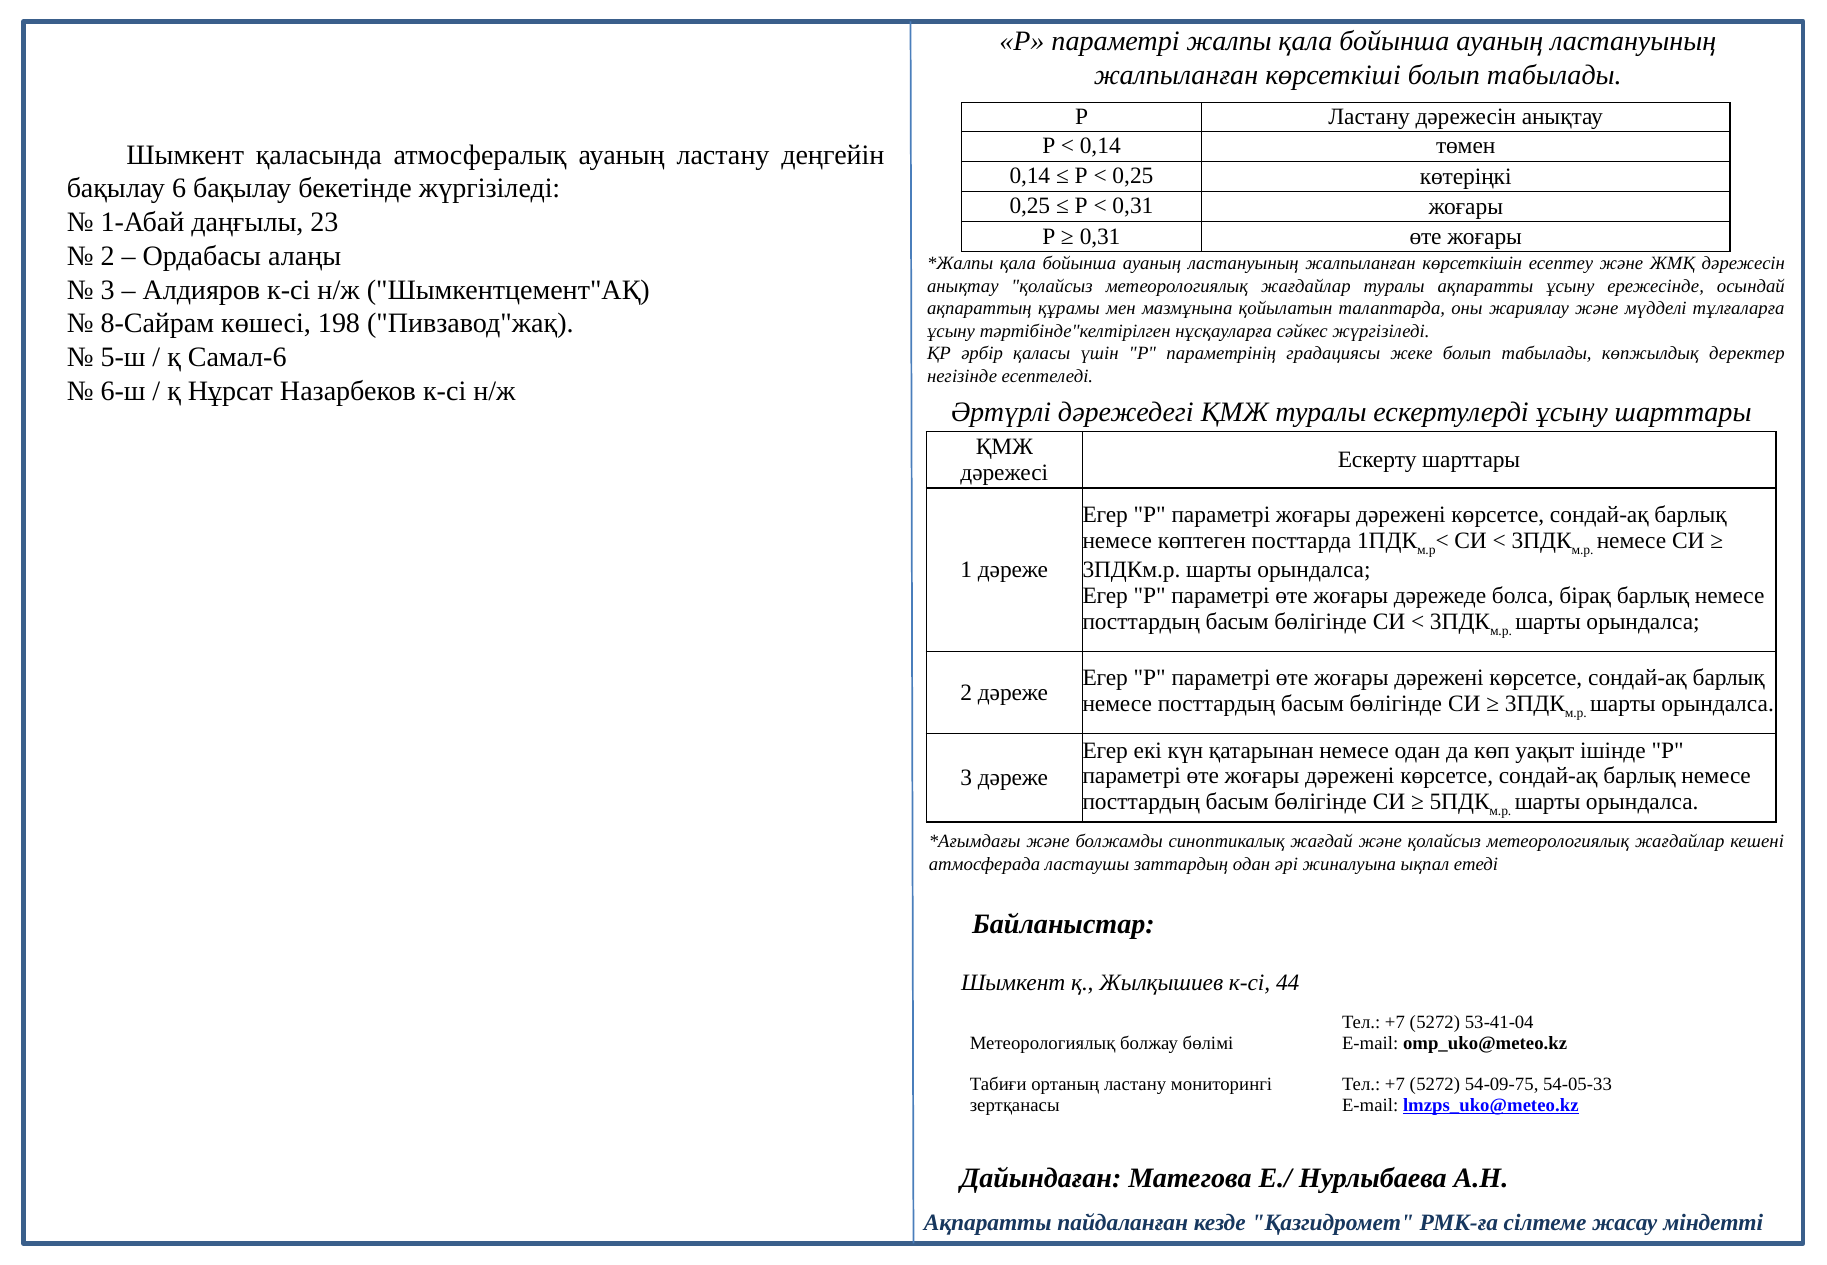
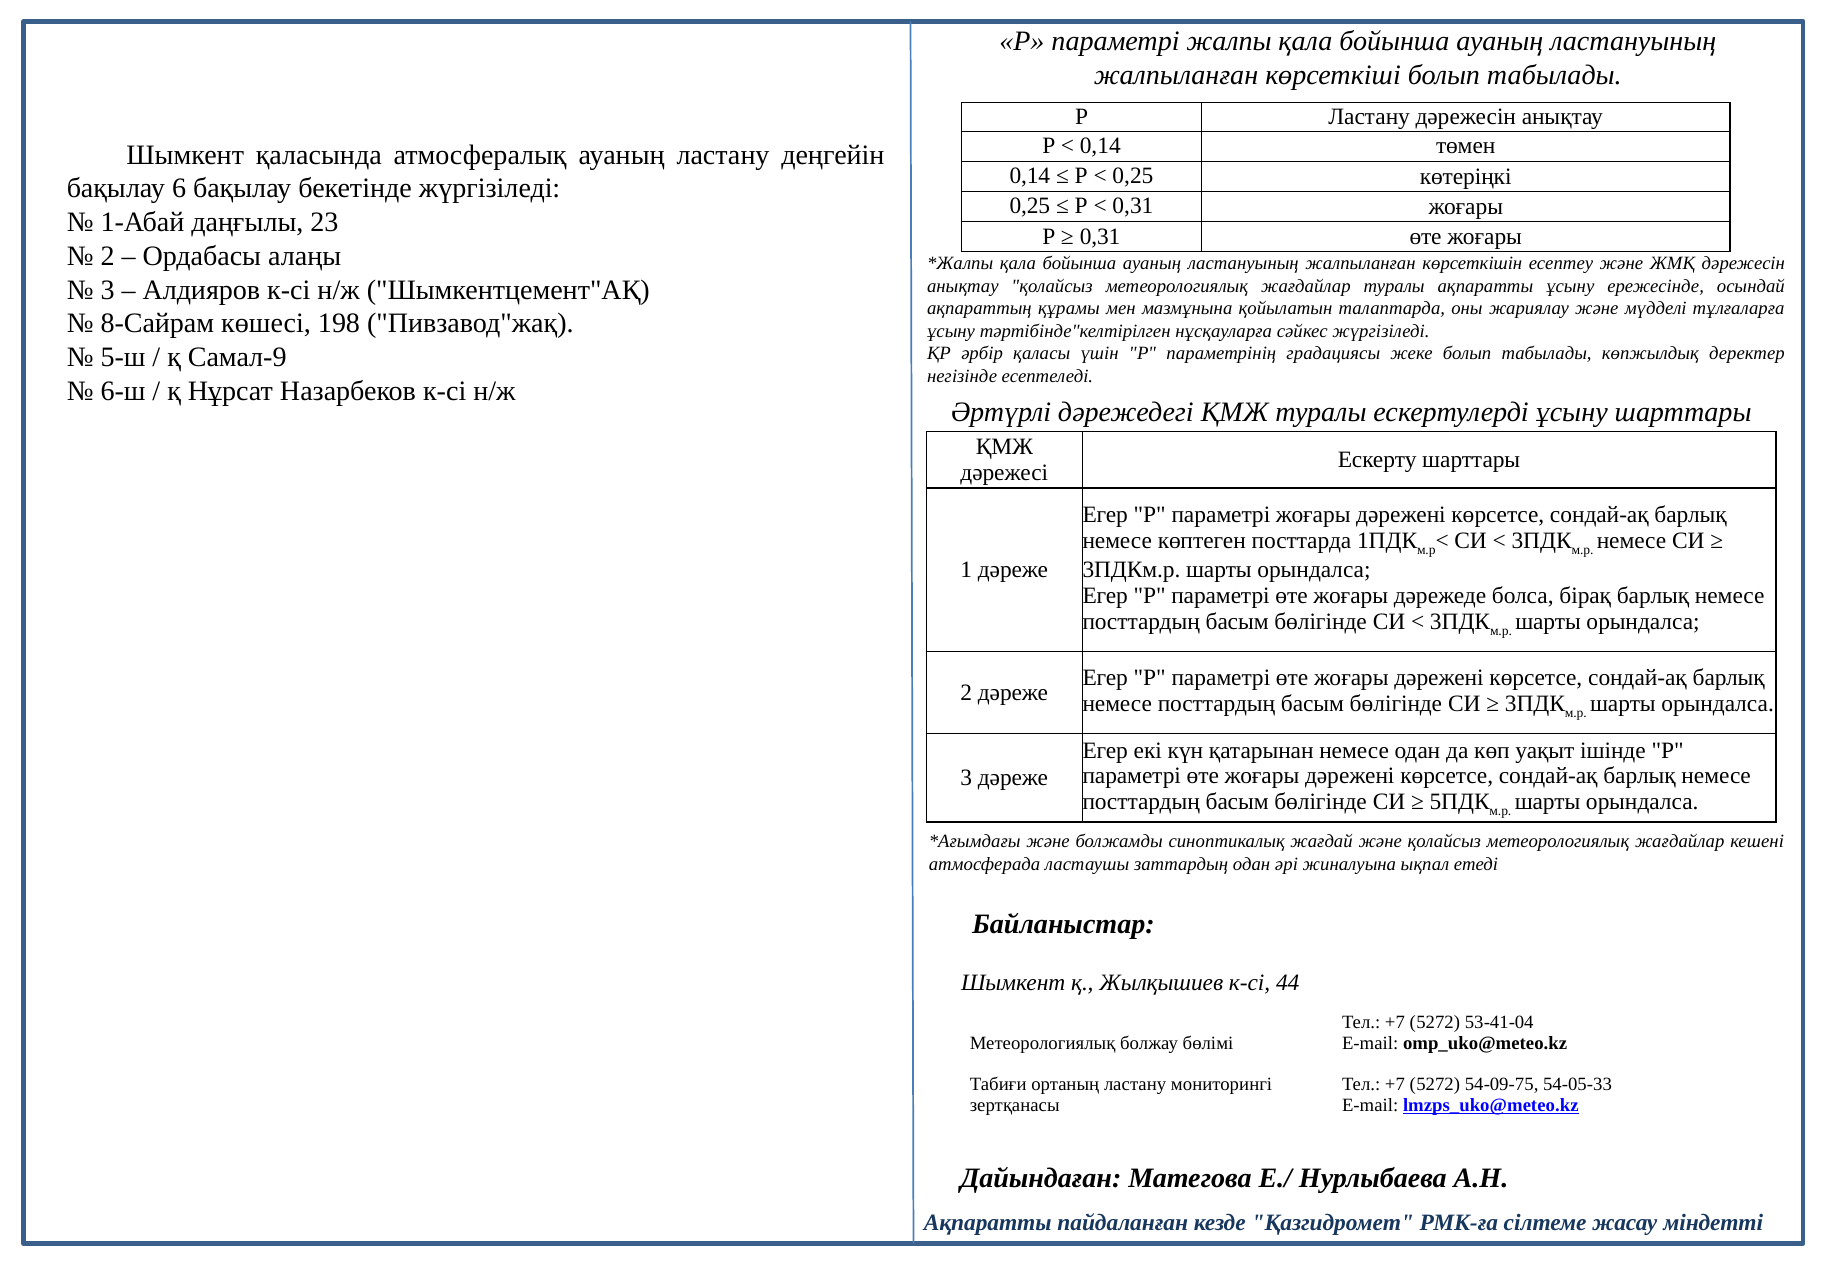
Самал-6: Самал-6 -> Самал-9
